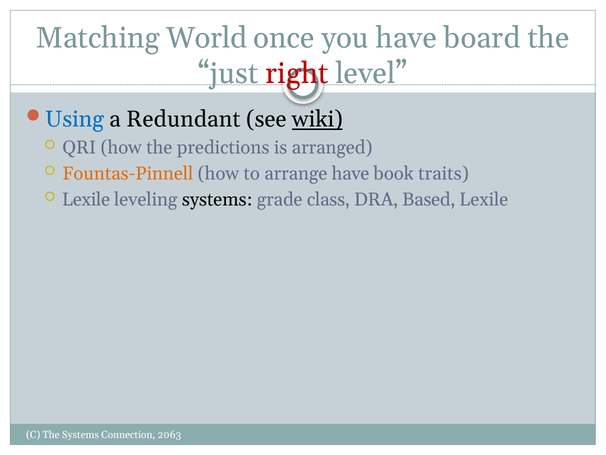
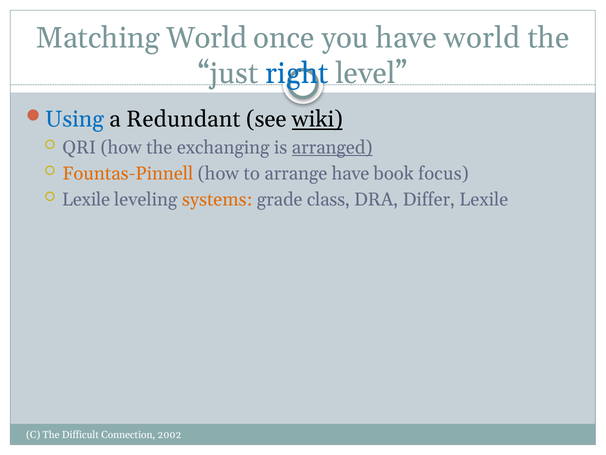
have board: board -> world
right colour: red -> blue
predictions: predictions -> exchanging
arranged underline: none -> present
traits: traits -> focus
systems at (217, 199) colour: black -> orange
Based: Based -> Differ
The Systems: Systems -> Difficult
2063: 2063 -> 2002
